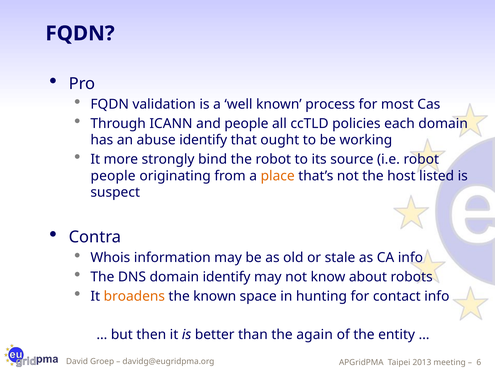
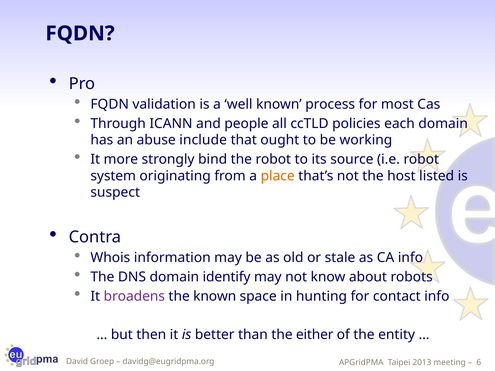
abuse identify: identify -> include
people at (113, 176): people -> system
broadens colour: orange -> purple
again: again -> either
